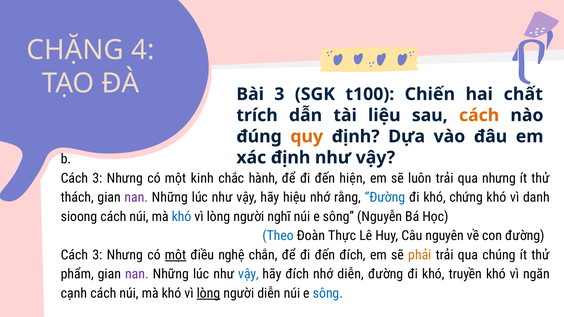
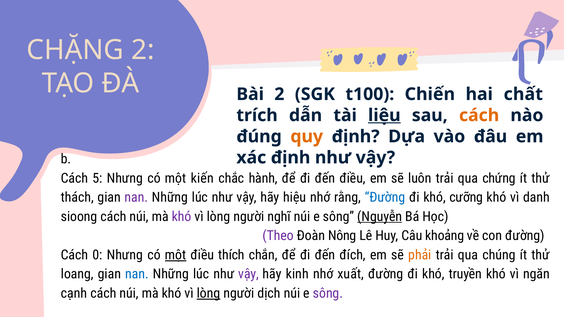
CHẶNG 4: 4 -> 2
Bài 3: 3 -> 2
liệu underline: none -> present
3 at (97, 178): 3 -> 5
kinh: kinh -> kiến
đến hiện: hiện -> điều
qua nhưng: nhưng -> chứng
chứng: chứng -> cưỡng
khó at (182, 217) colour: blue -> purple
Nguyễn underline: none -> present
Theo colour: blue -> purple
Thực: Thực -> Nông
nguyên: nguyên -> khoảng
3 at (97, 255): 3 -> 0
nghệ: nghệ -> thích
phẩm: phẩm -> loang
nan at (137, 274) colour: purple -> blue
vậy at (249, 274) colour: blue -> purple
hãy đích: đích -> kinh
nhớ diễn: diễn -> xuất
người diễn: diễn -> dịch
sông at (328, 293) colour: blue -> purple
